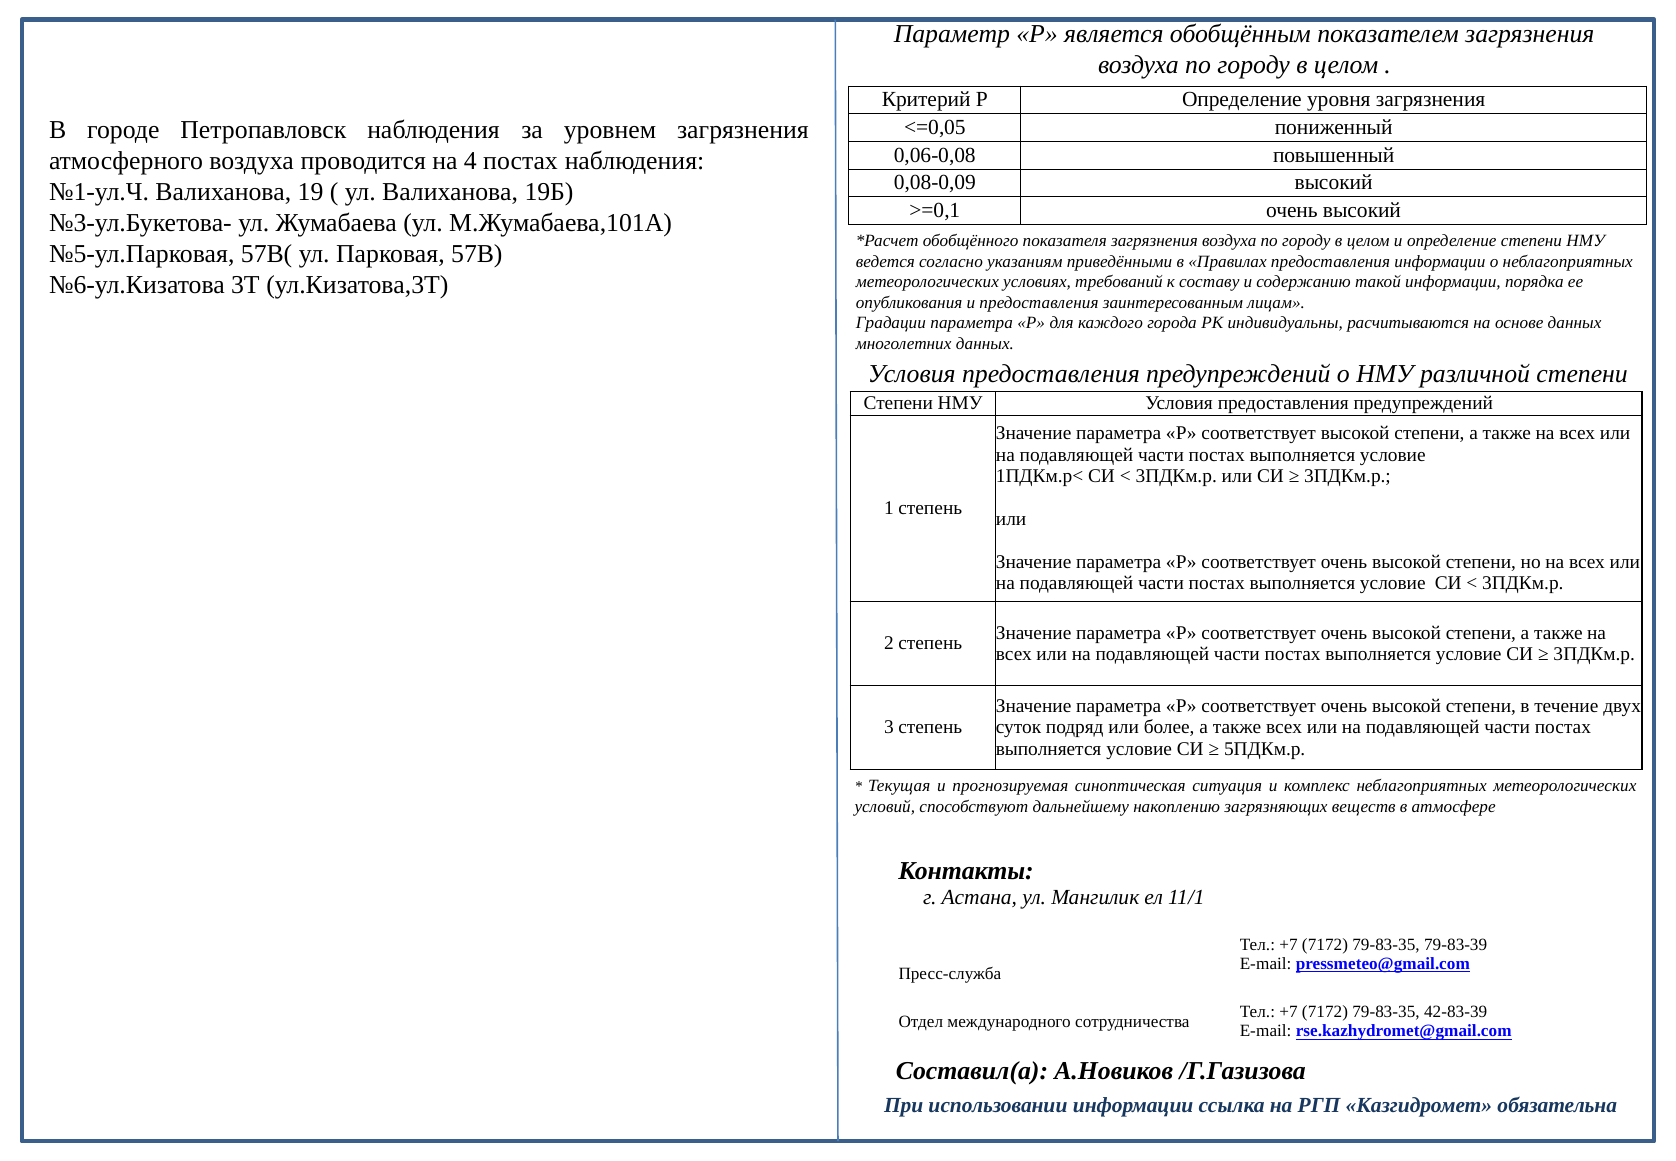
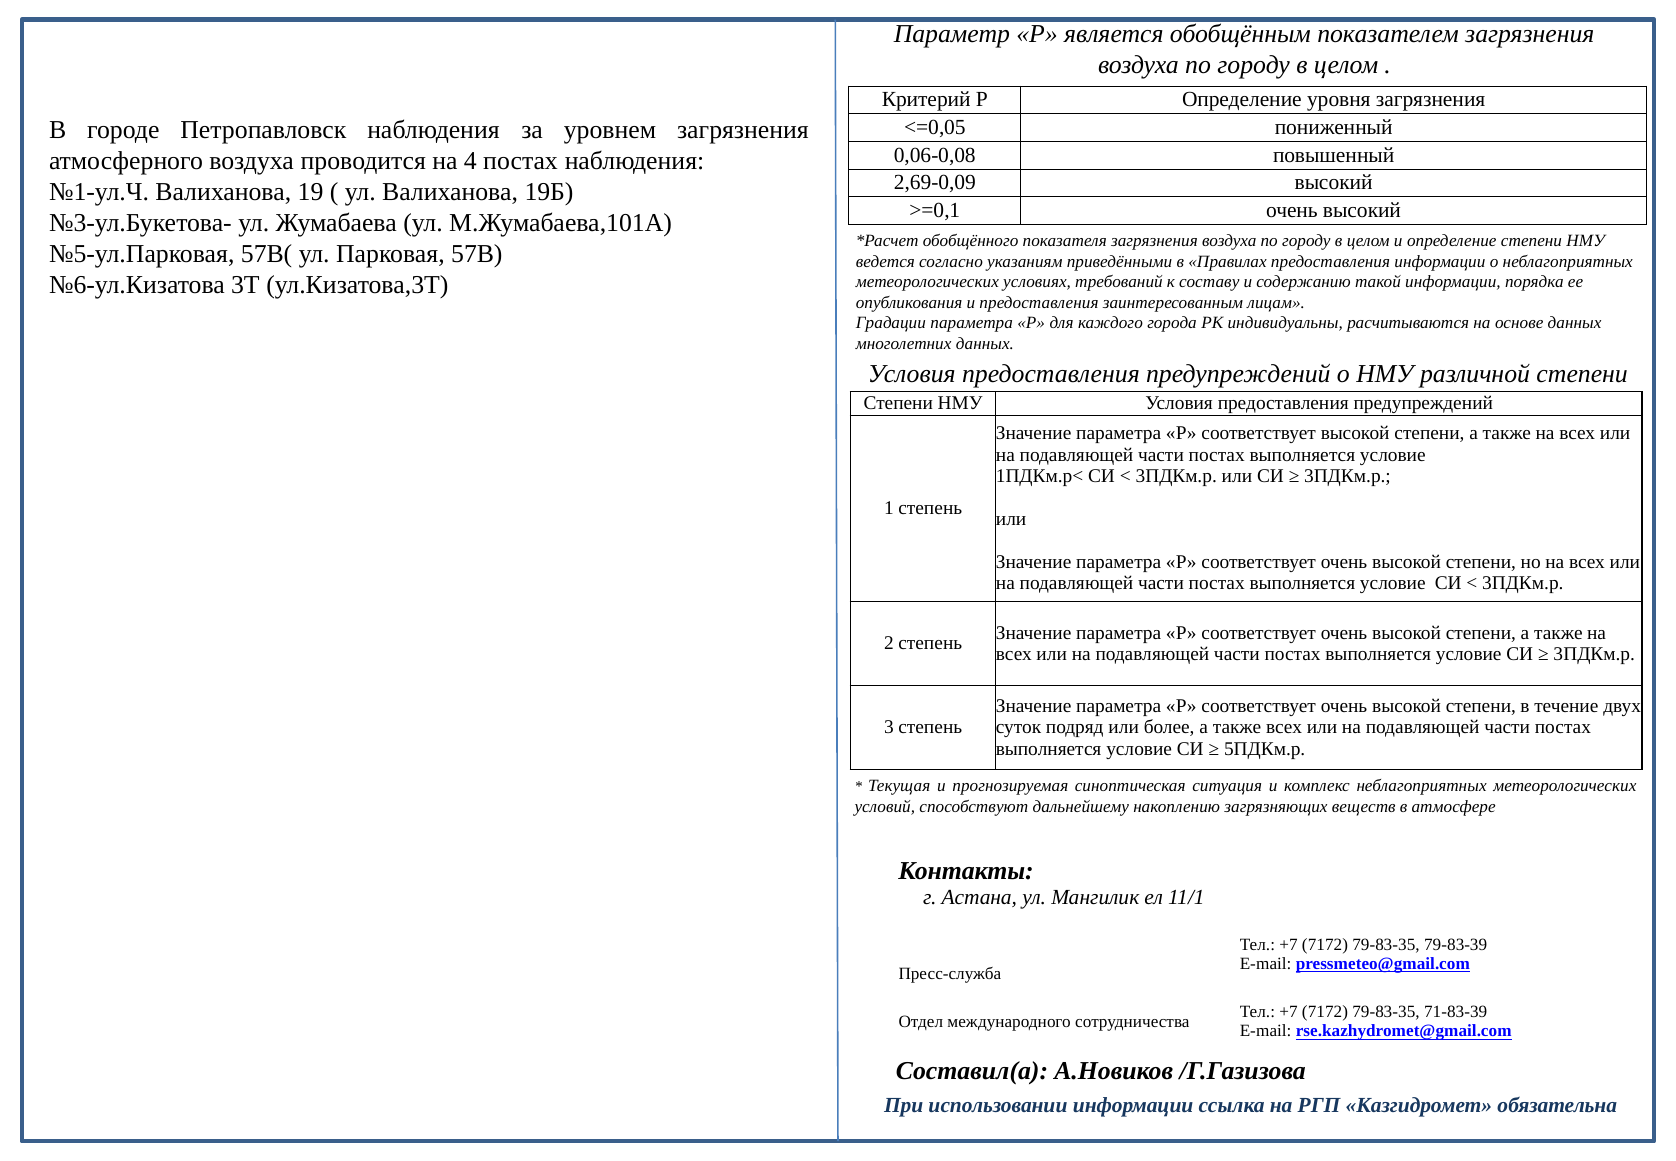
0,08-0,09: 0,08-0,09 -> 2,69-0,09
42-83-39: 42-83-39 -> 71-83-39
